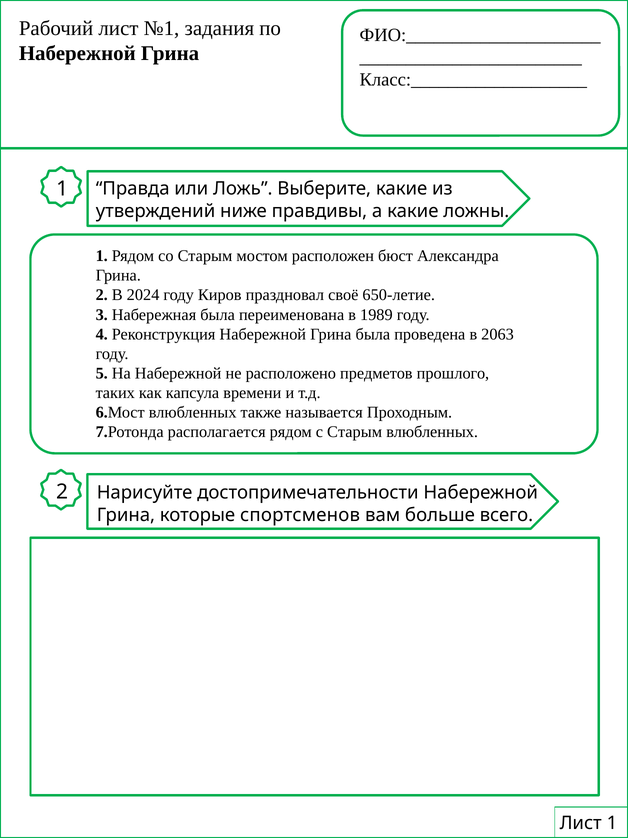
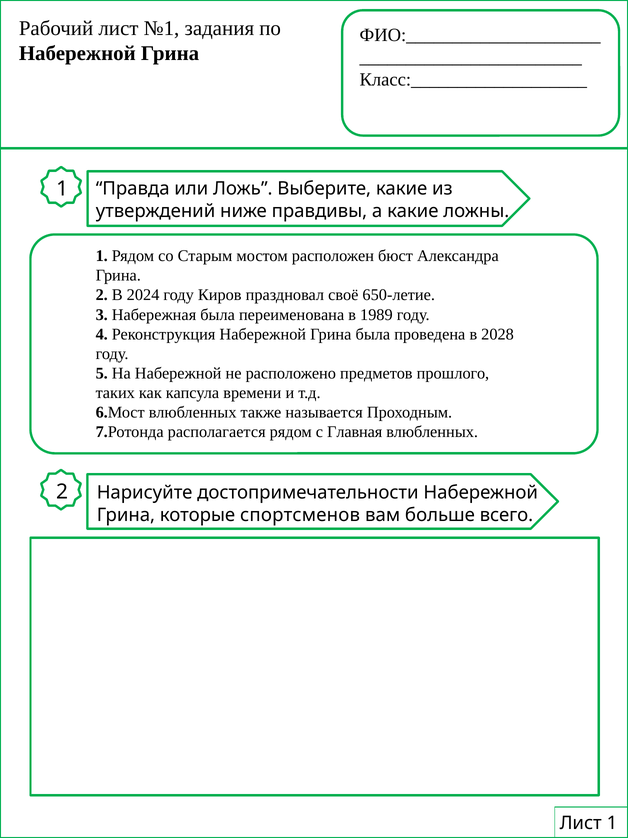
2063: 2063 -> 2028
с Старым: Старым -> Главная
